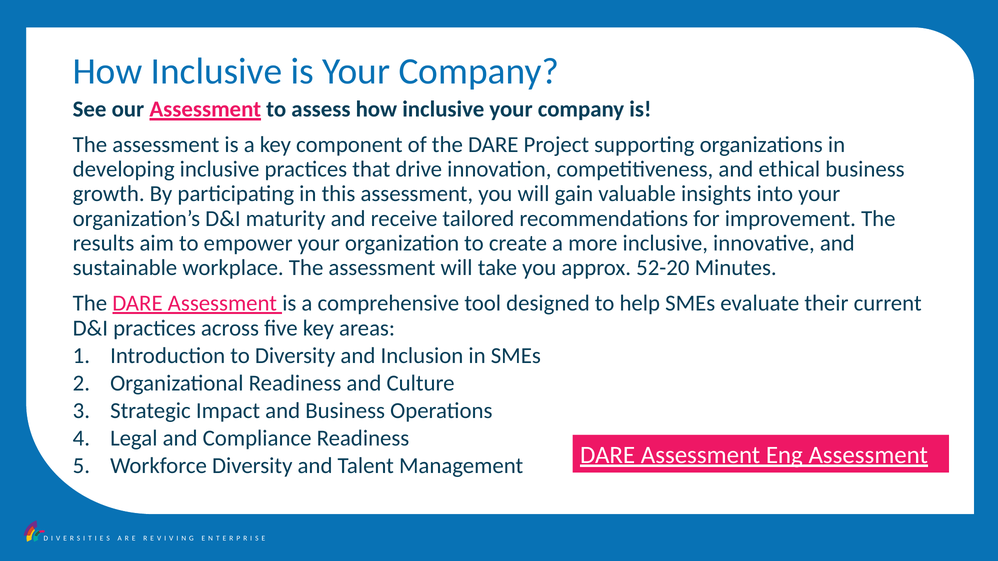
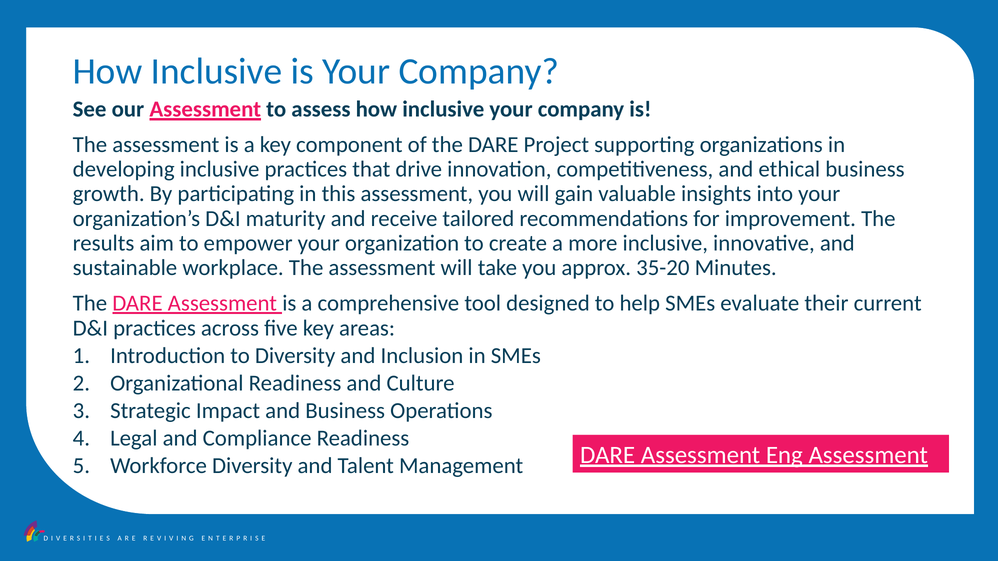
52-20: 52-20 -> 35-20
